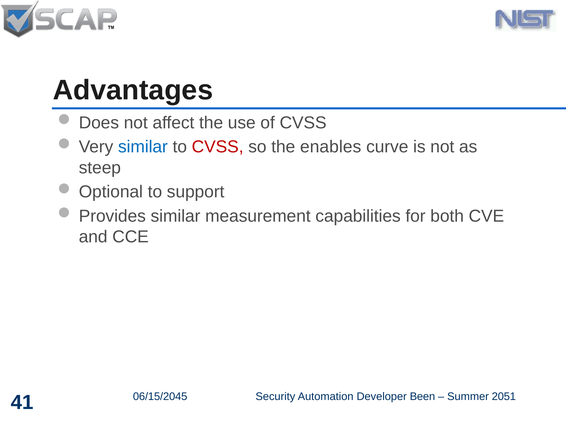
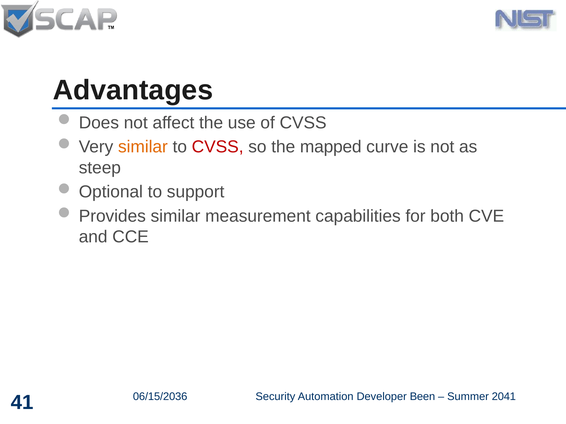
similar at (143, 147) colour: blue -> orange
enables: enables -> mapped
06/15/2045: 06/15/2045 -> 06/15/2036
2051: 2051 -> 2041
